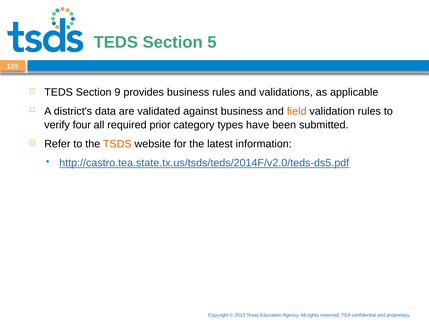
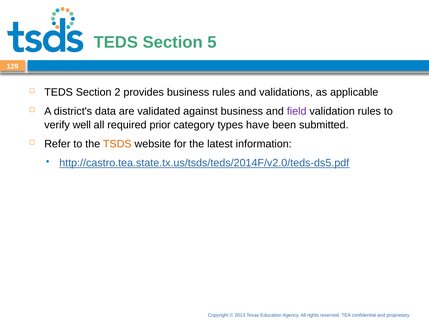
9: 9 -> 2
field colour: orange -> purple
four: four -> well
